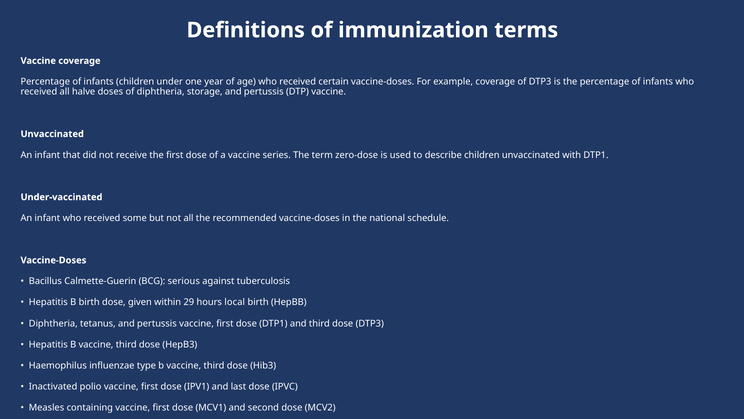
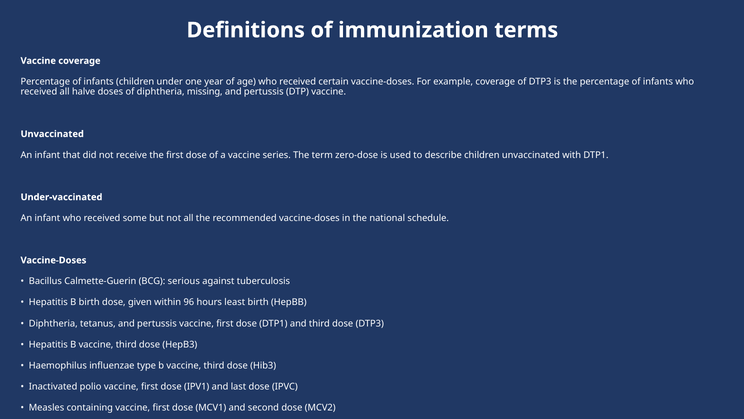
storage: storage -> missing
29: 29 -> 96
local: local -> least
